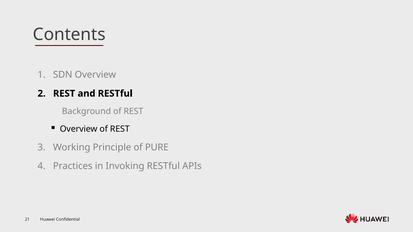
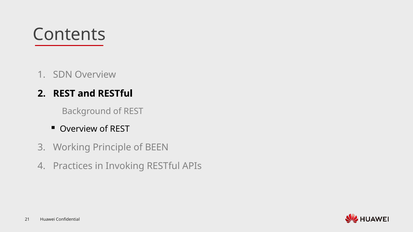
PURE: PURE -> BEEN
